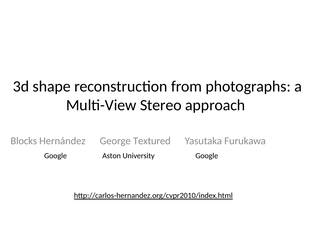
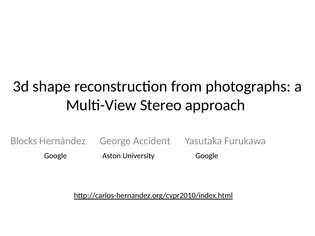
Textured: Textured -> Accident
